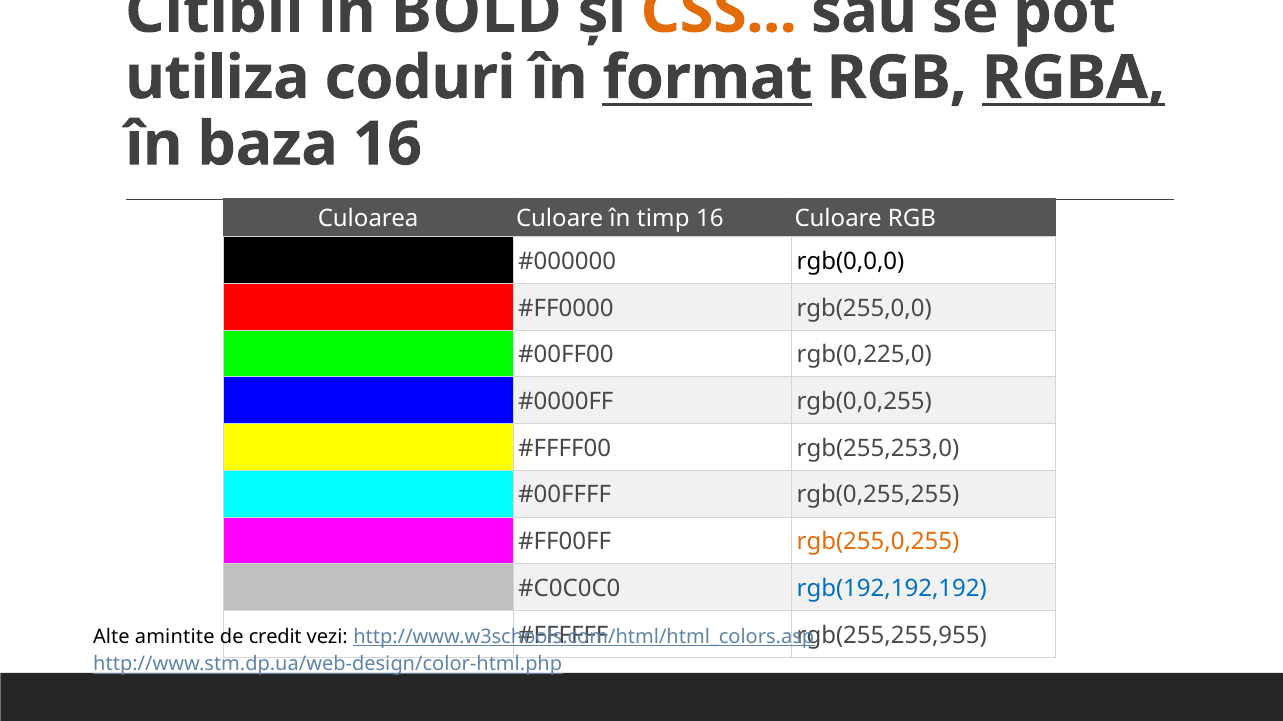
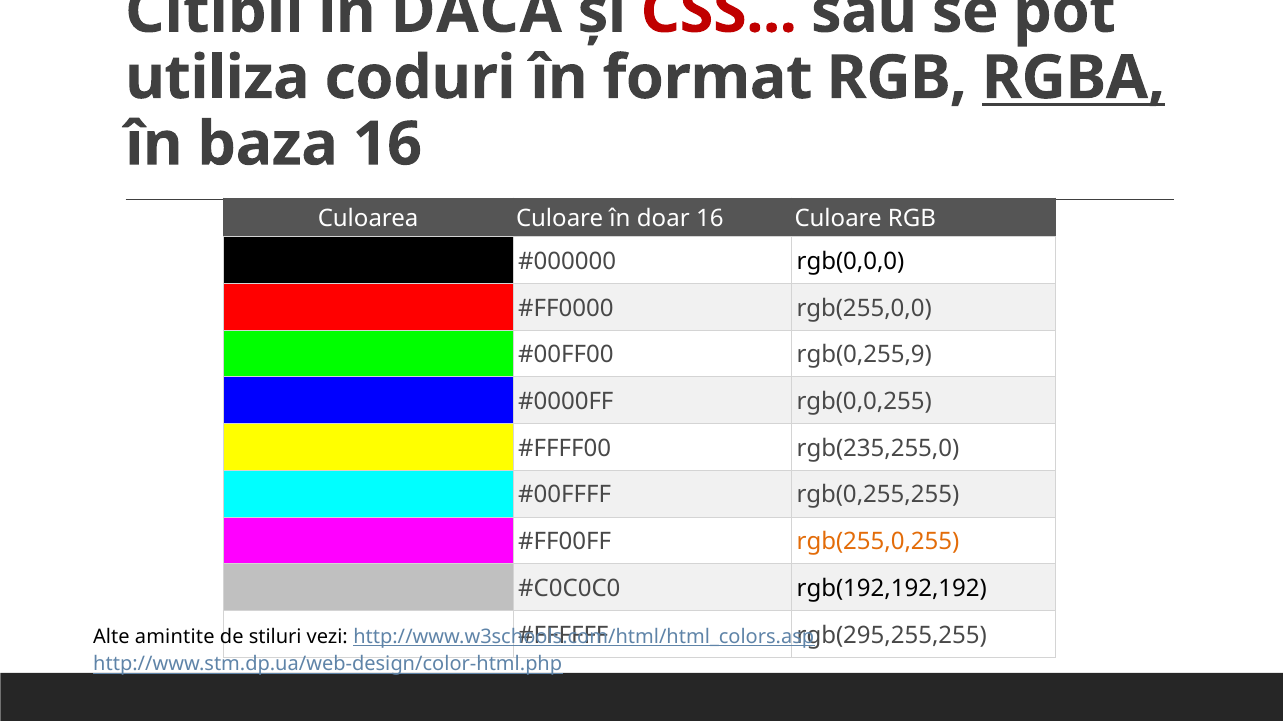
BOLD: BOLD -> DACĂ
CSS colour: orange -> red
format underline: present -> none
timp: timp -> doar
rgb(0,225,0: rgb(0,225,0 -> rgb(0,255,9
rgb(255,253,0: rgb(255,253,0 -> rgb(235,255,0
rgb(192,192,192 colour: blue -> black
rgb(255,255,955: rgb(255,255,955 -> rgb(295,255,255
credit: credit -> stiluri
